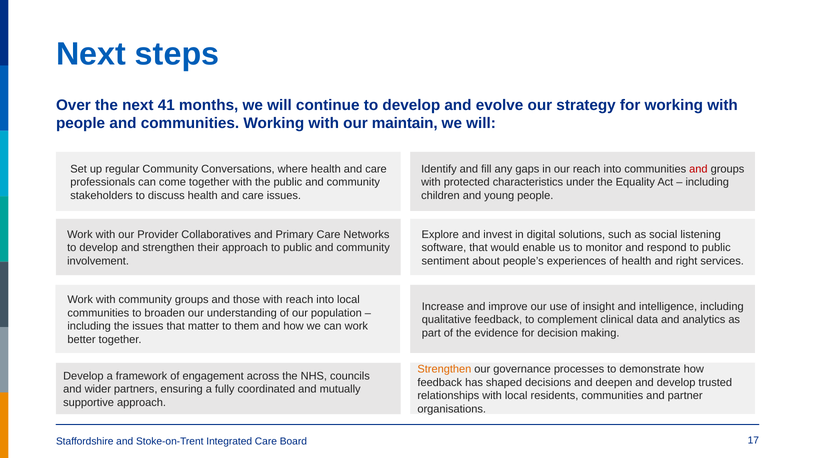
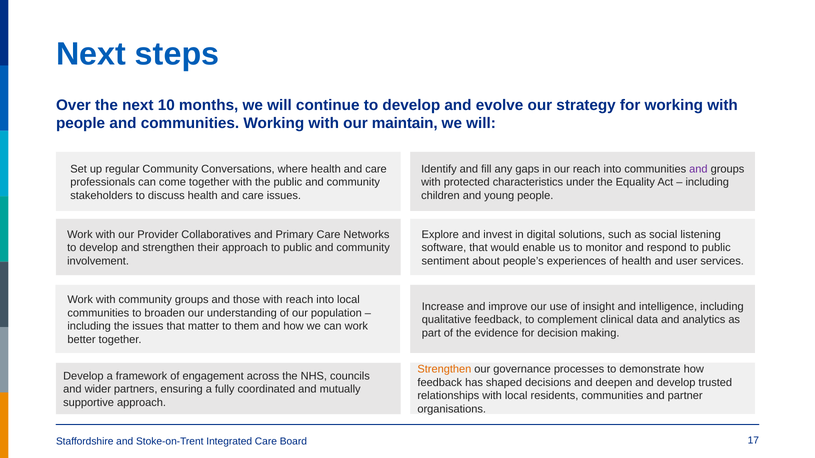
41: 41 -> 10
and at (698, 169) colour: red -> purple
right: right -> user
